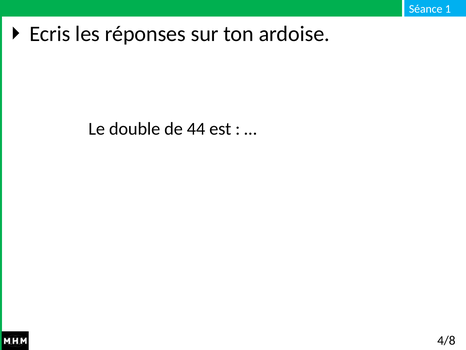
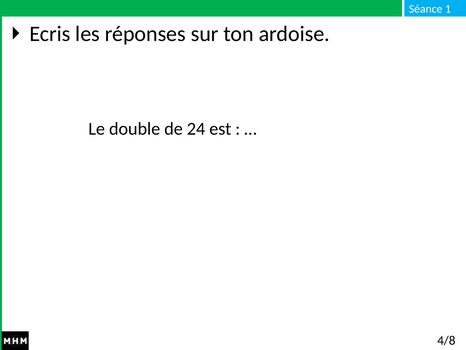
44: 44 -> 24
